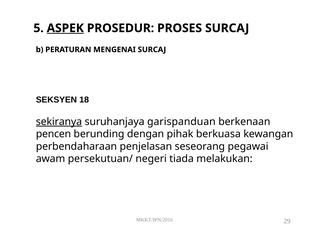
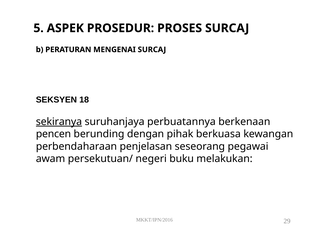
ASPEK underline: present -> none
garispanduan: garispanduan -> perbuatannya
tiada: tiada -> buku
